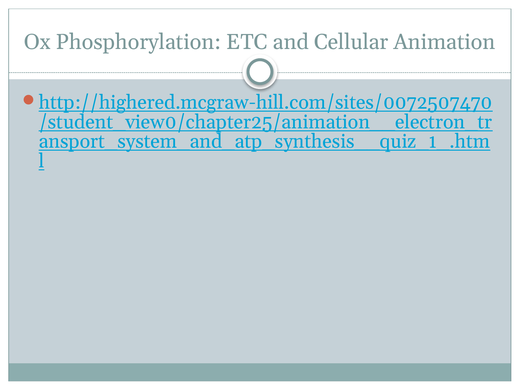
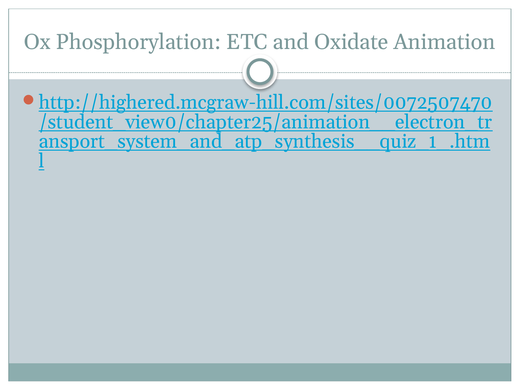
Cellular: Cellular -> Oxidate
